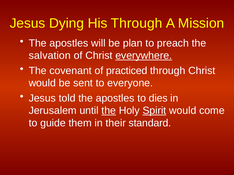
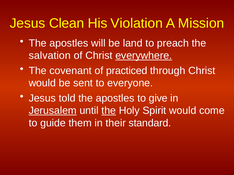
Dying: Dying -> Clean
His Through: Through -> Violation
plan: plan -> land
dies: dies -> give
Jerusalem underline: none -> present
Spirit underline: present -> none
